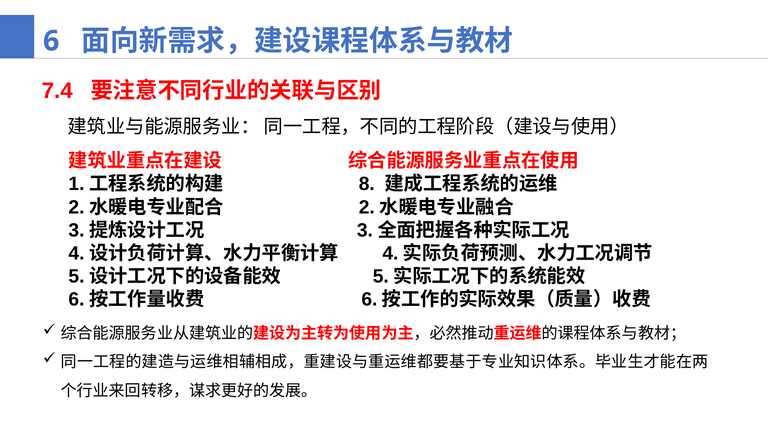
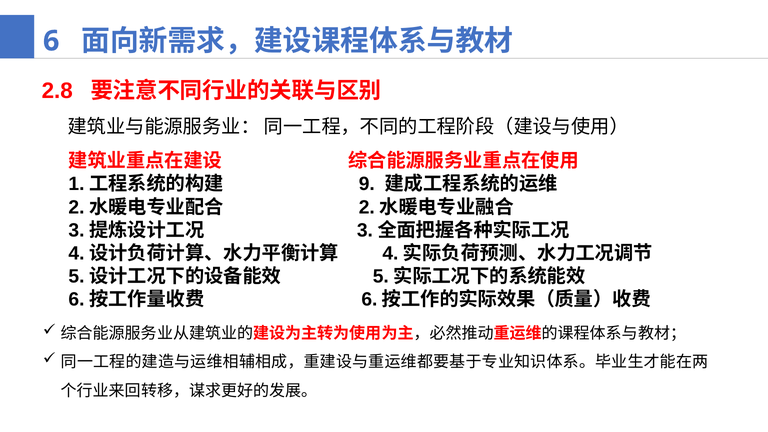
7.4: 7.4 -> 2.8
8: 8 -> 9
